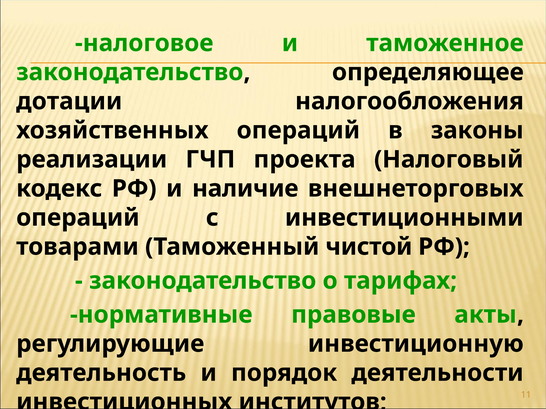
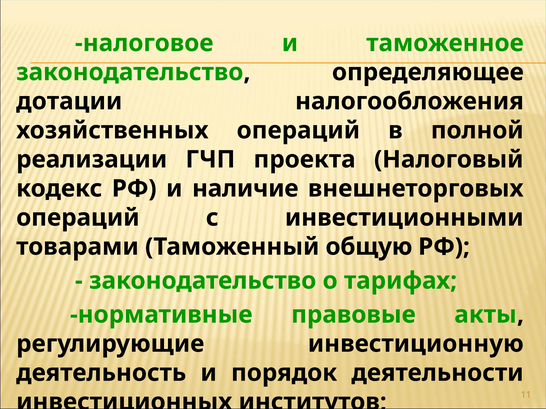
законы: законы -> полной
чистой: чистой -> общую
